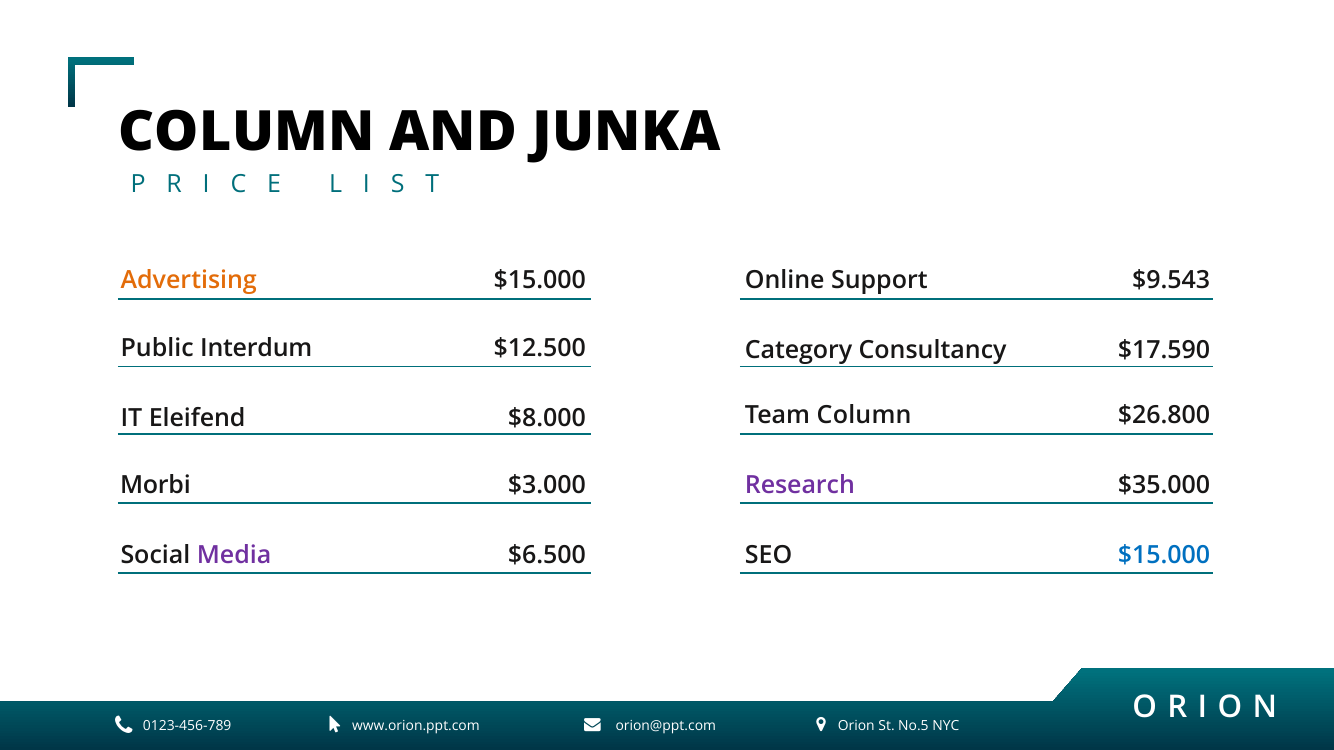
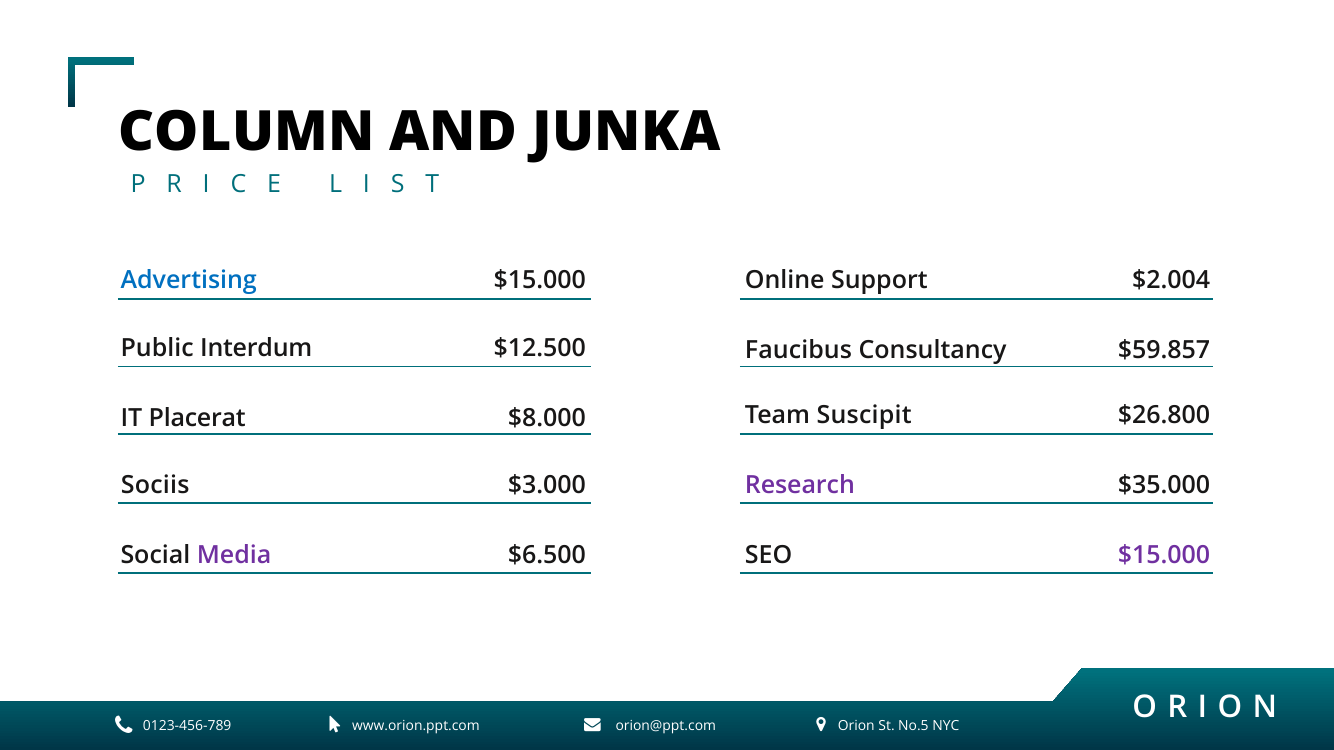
$9.543: $9.543 -> $2.004
Advertising colour: orange -> blue
Category: Category -> Faucibus
$17.590: $17.590 -> $59.857
Team Column: Column -> Suscipit
Eleifend: Eleifend -> Placerat
Morbi: Morbi -> Sociis
$15.000 at (1164, 556) colour: blue -> purple
